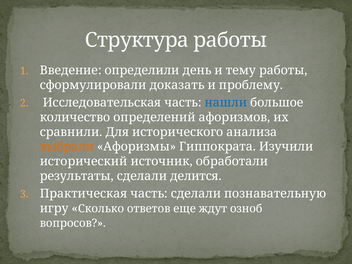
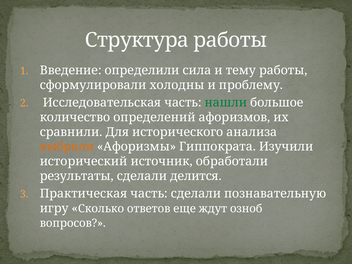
день: день -> сила
доказать: доказать -> холодны
нашли colour: blue -> green
